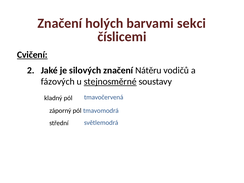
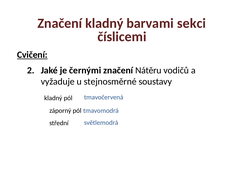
Značení holých: holých -> kladný
silových: silových -> černými
fázových: fázových -> vyžaduje
stejnosměrné underline: present -> none
